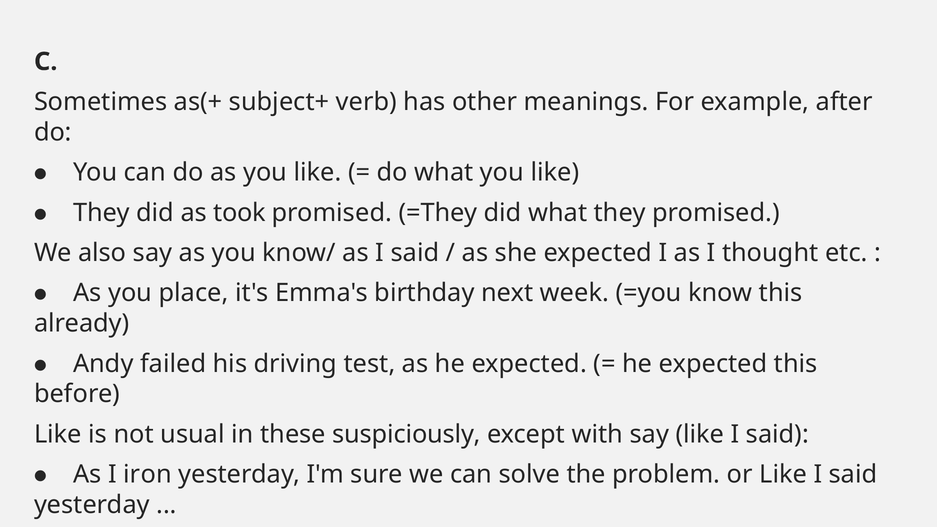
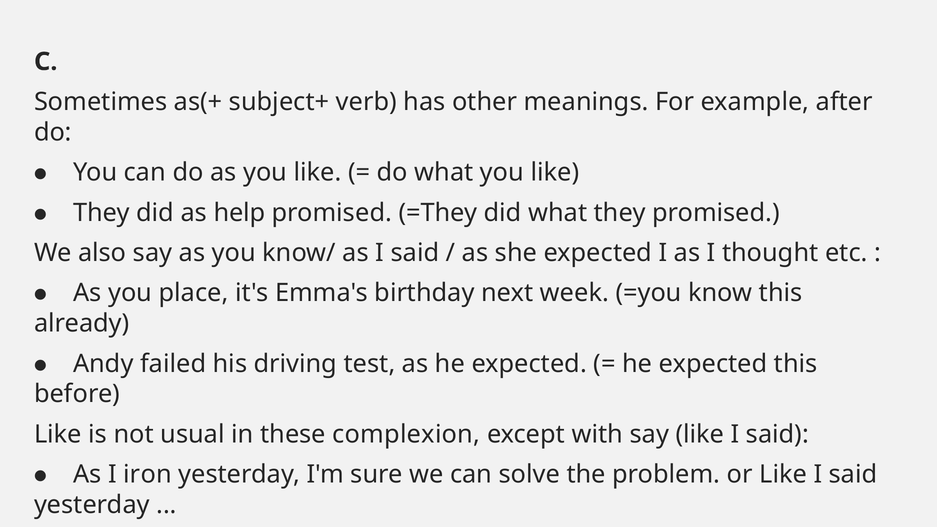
took: took -> help
suspiciously: suspiciously -> complexion
